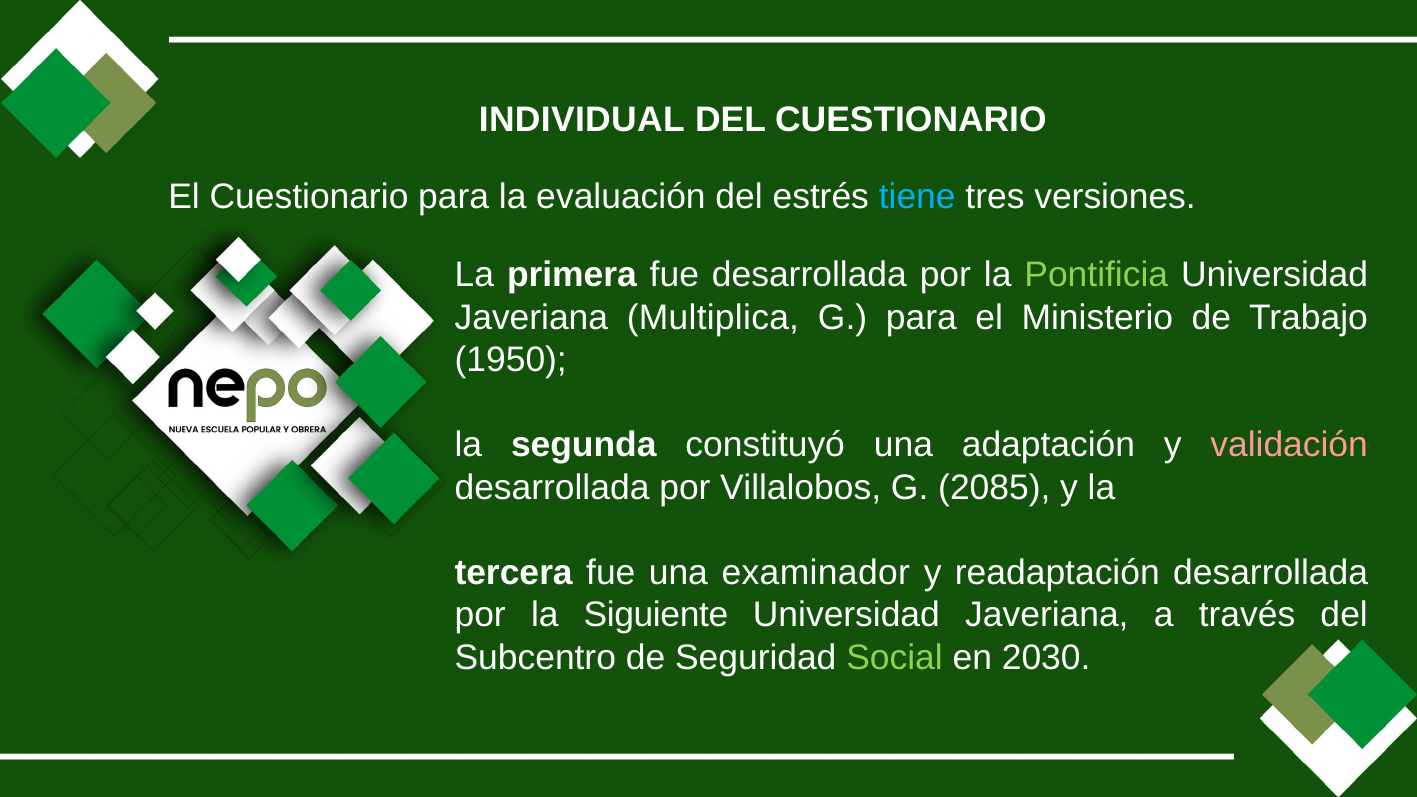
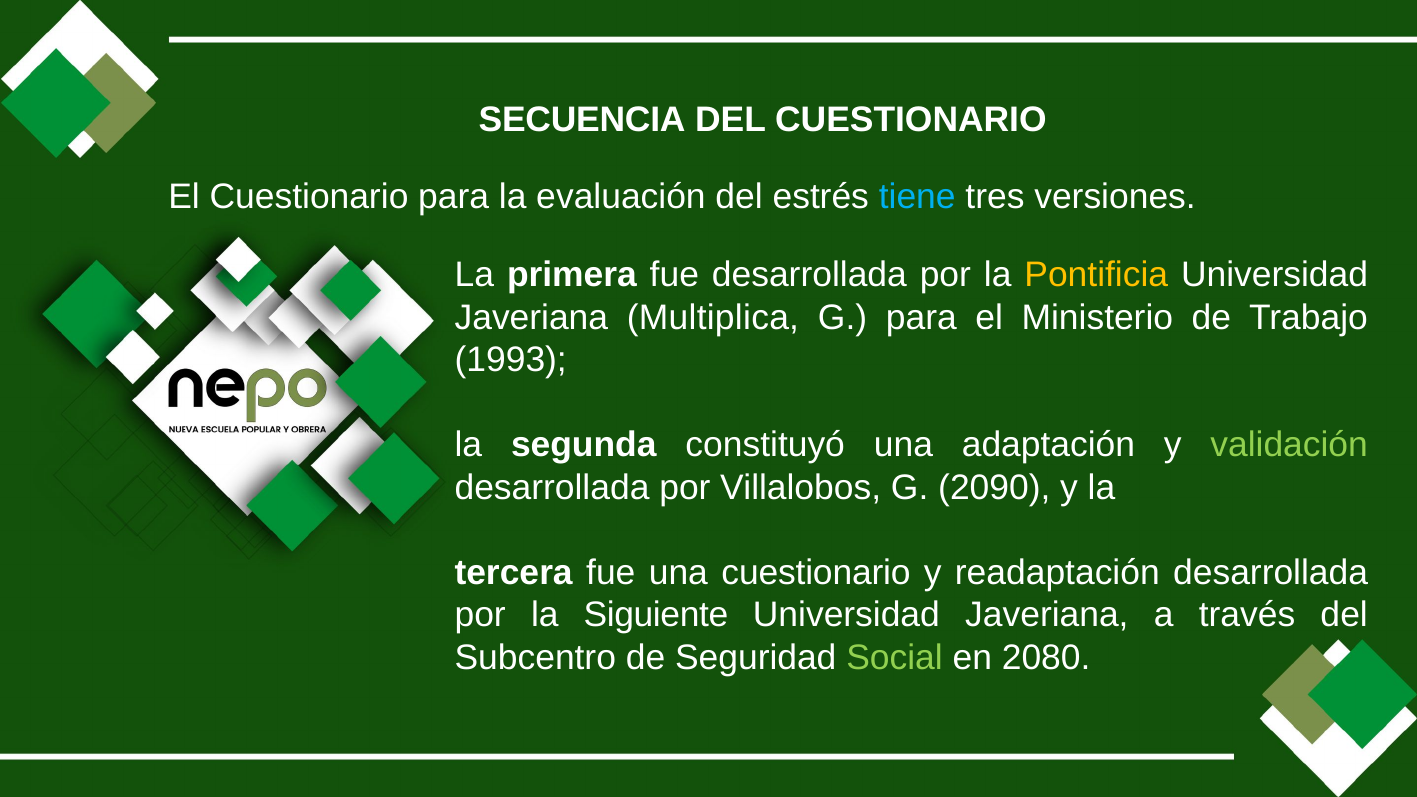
INDIVIDUAL: INDIVIDUAL -> SECUENCIA
Pontificia colour: light green -> yellow
1950: 1950 -> 1993
validación colour: pink -> light green
2085: 2085 -> 2090
una examinador: examinador -> cuestionario
2030: 2030 -> 2080
